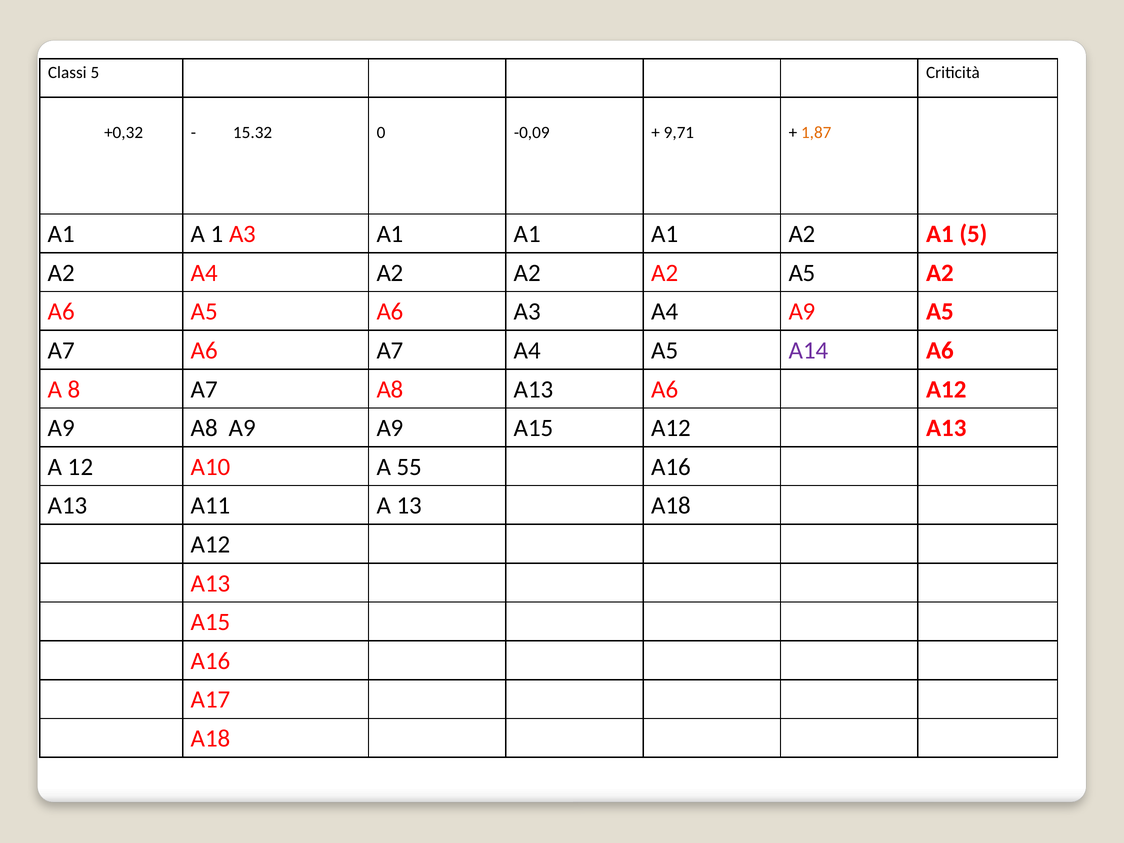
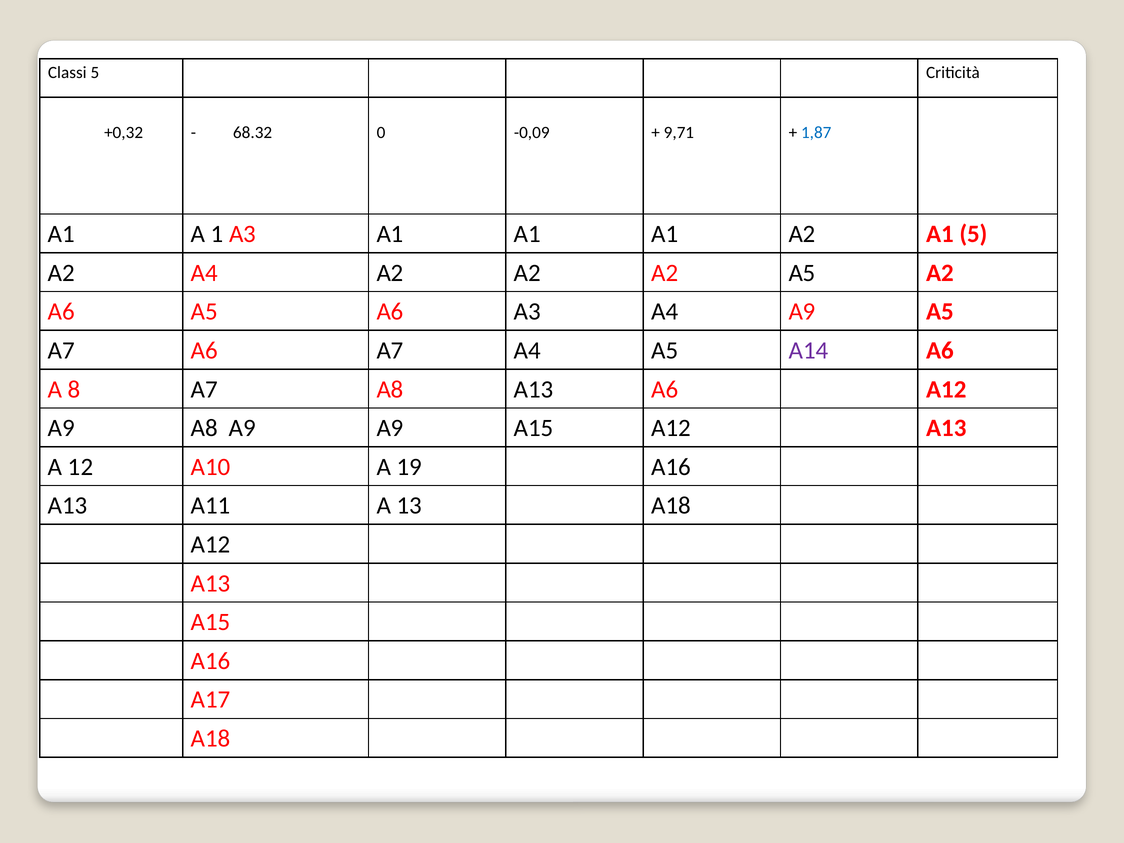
15.32: 15.32 -> 68.32
1,87 colour: orange -> blue
55: 55 -> 19
